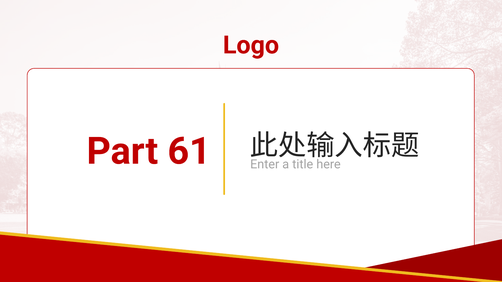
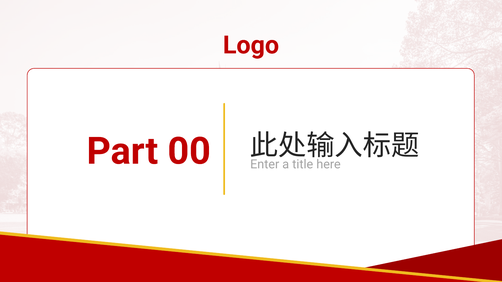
61: 61 -> 00
